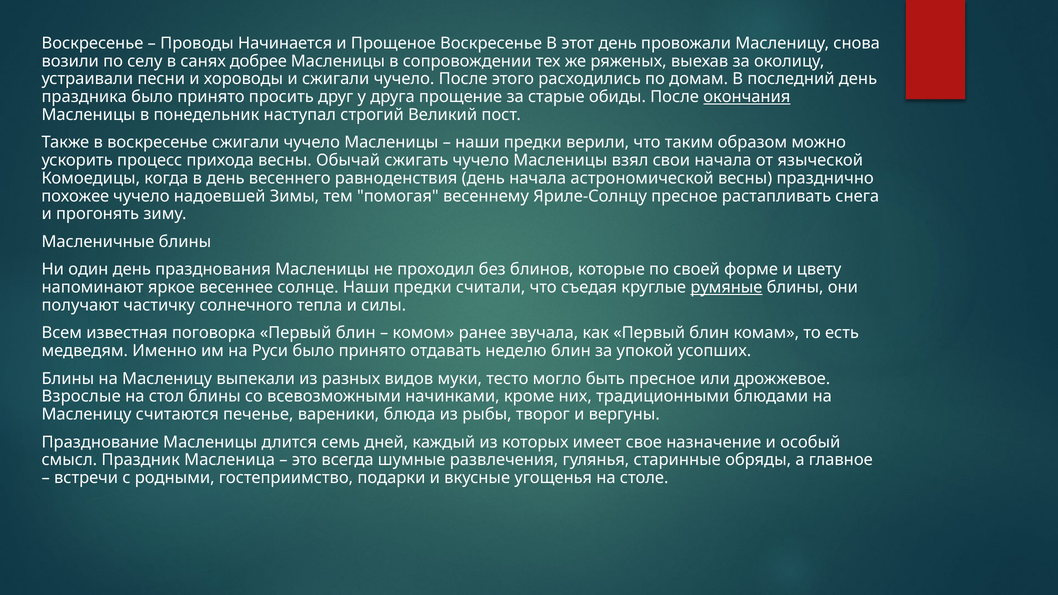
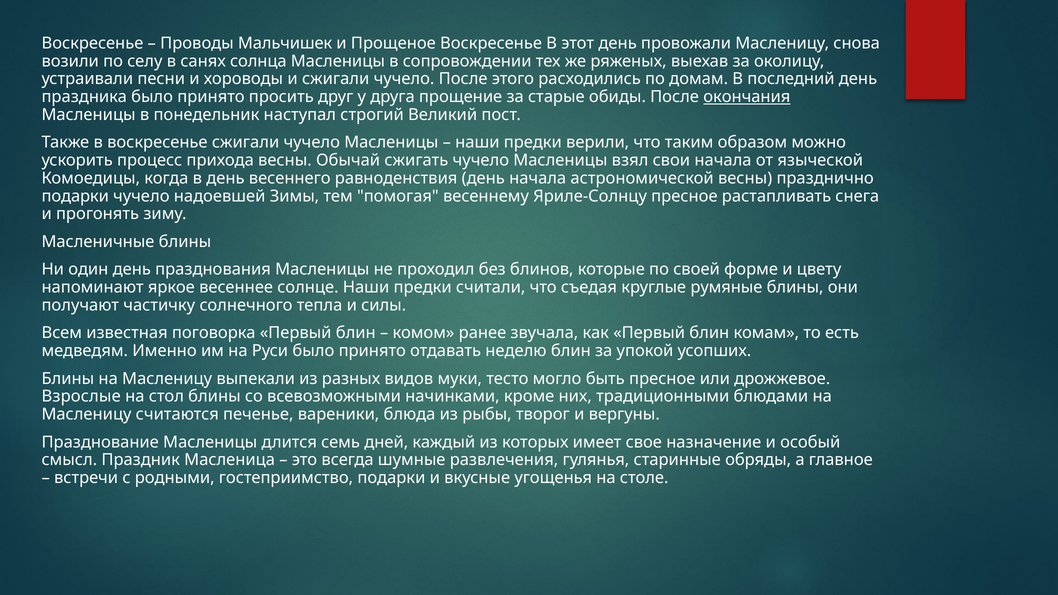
Начинается: Начинается -> Мальчишек
добрее: добрее -> солнца
похожее at (75, 196): похожее -> подарки
румяные underline: present -> none
